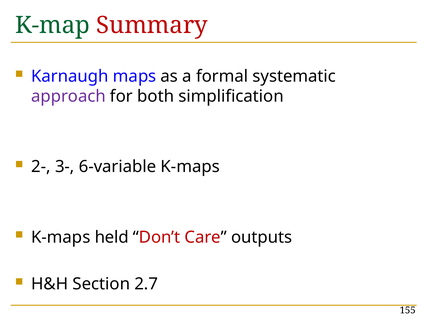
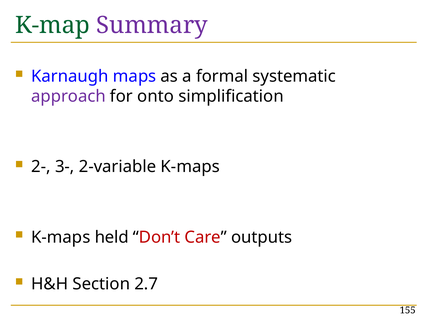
Summary colour: red -> purple
both: both -> onto
6-variable: 6-variable -> 2-variable
